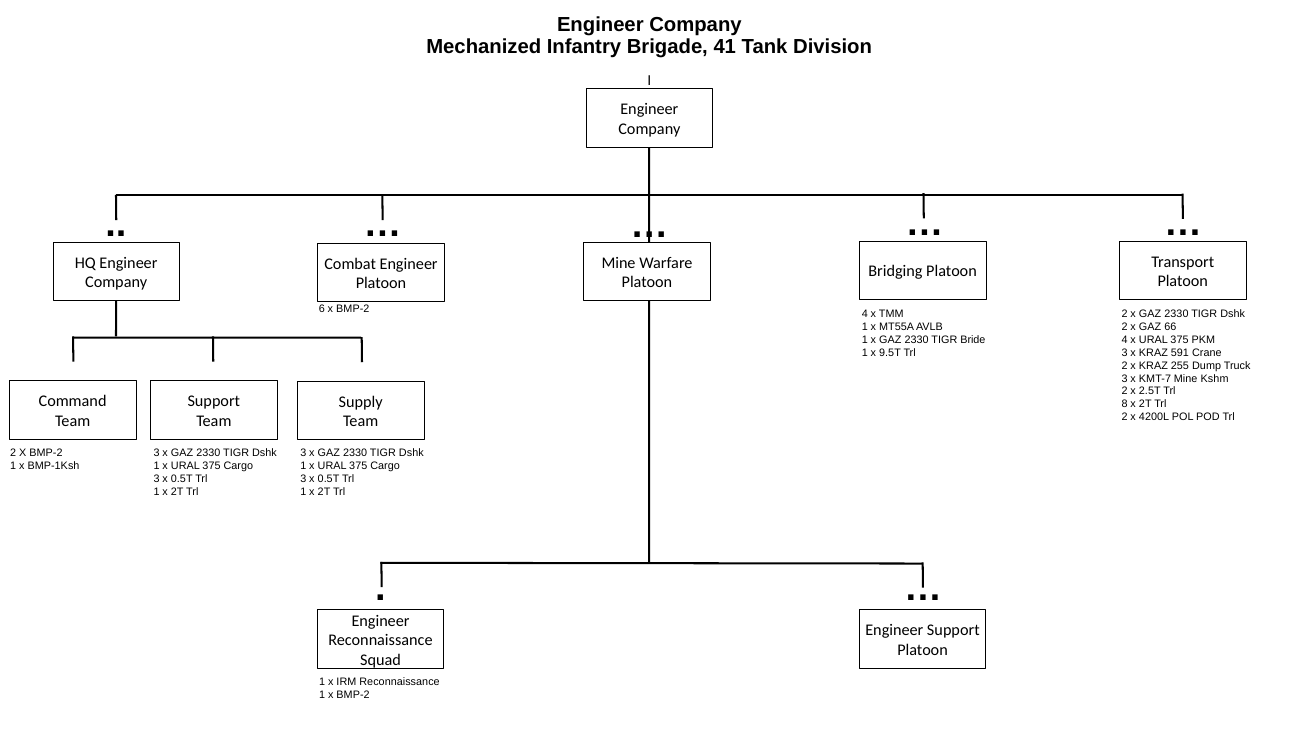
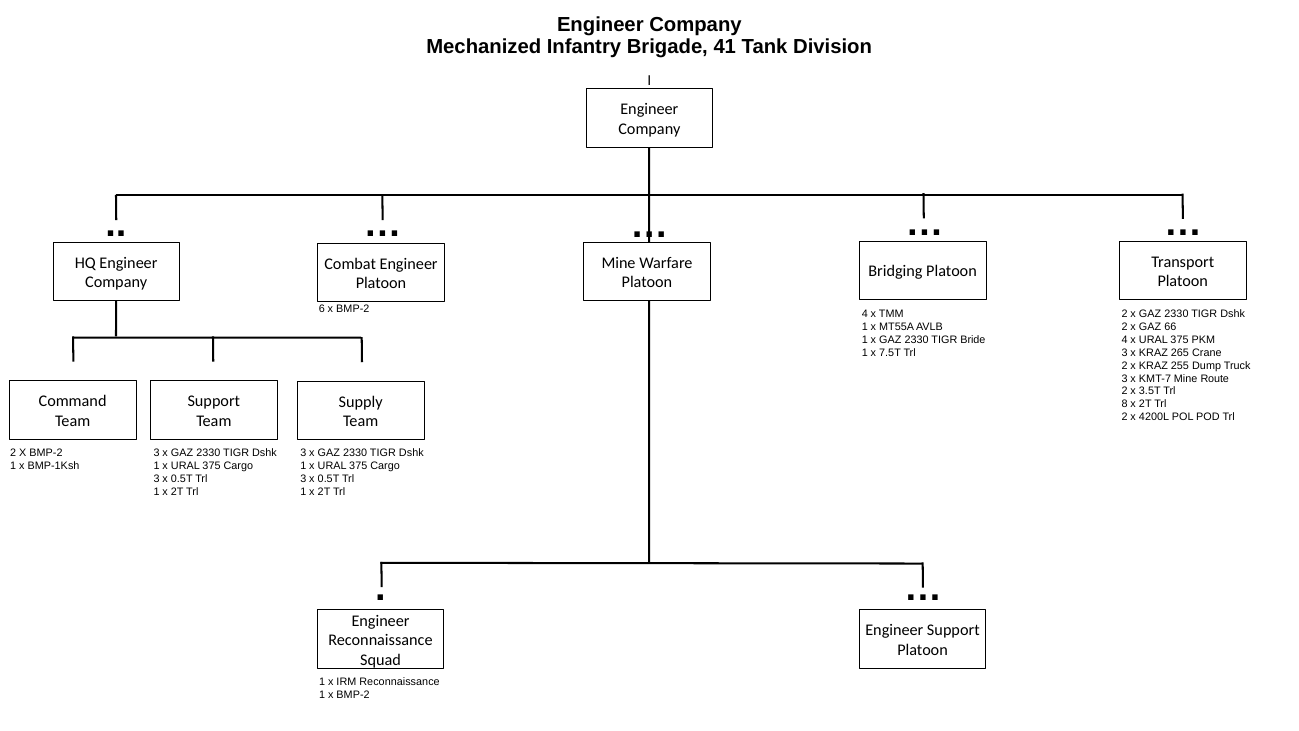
591: 591 -> 265
9.5T: 9.5T -> 7.5T
Kshm: Kshm -> Route
2.5T: 2.5T -> 3.5T
